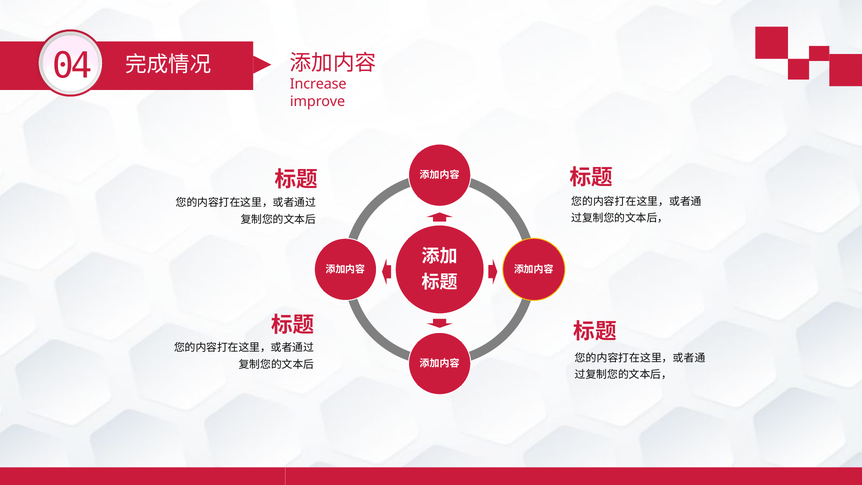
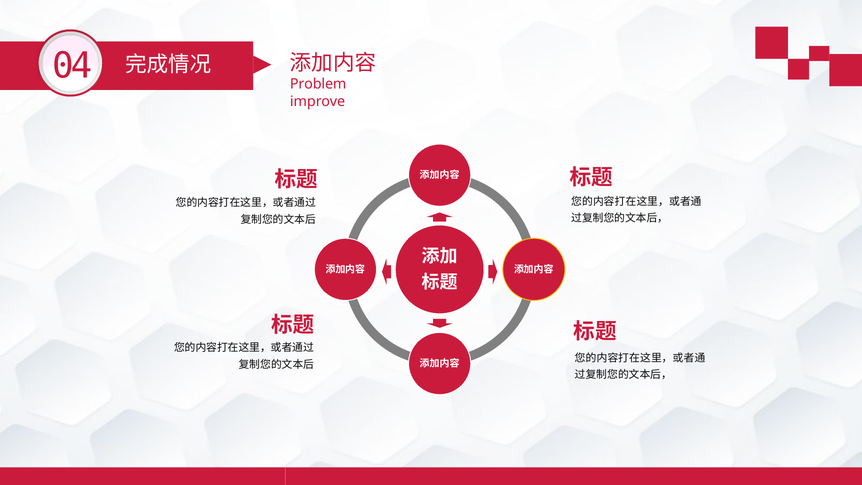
Increase: Increase -> Problem
